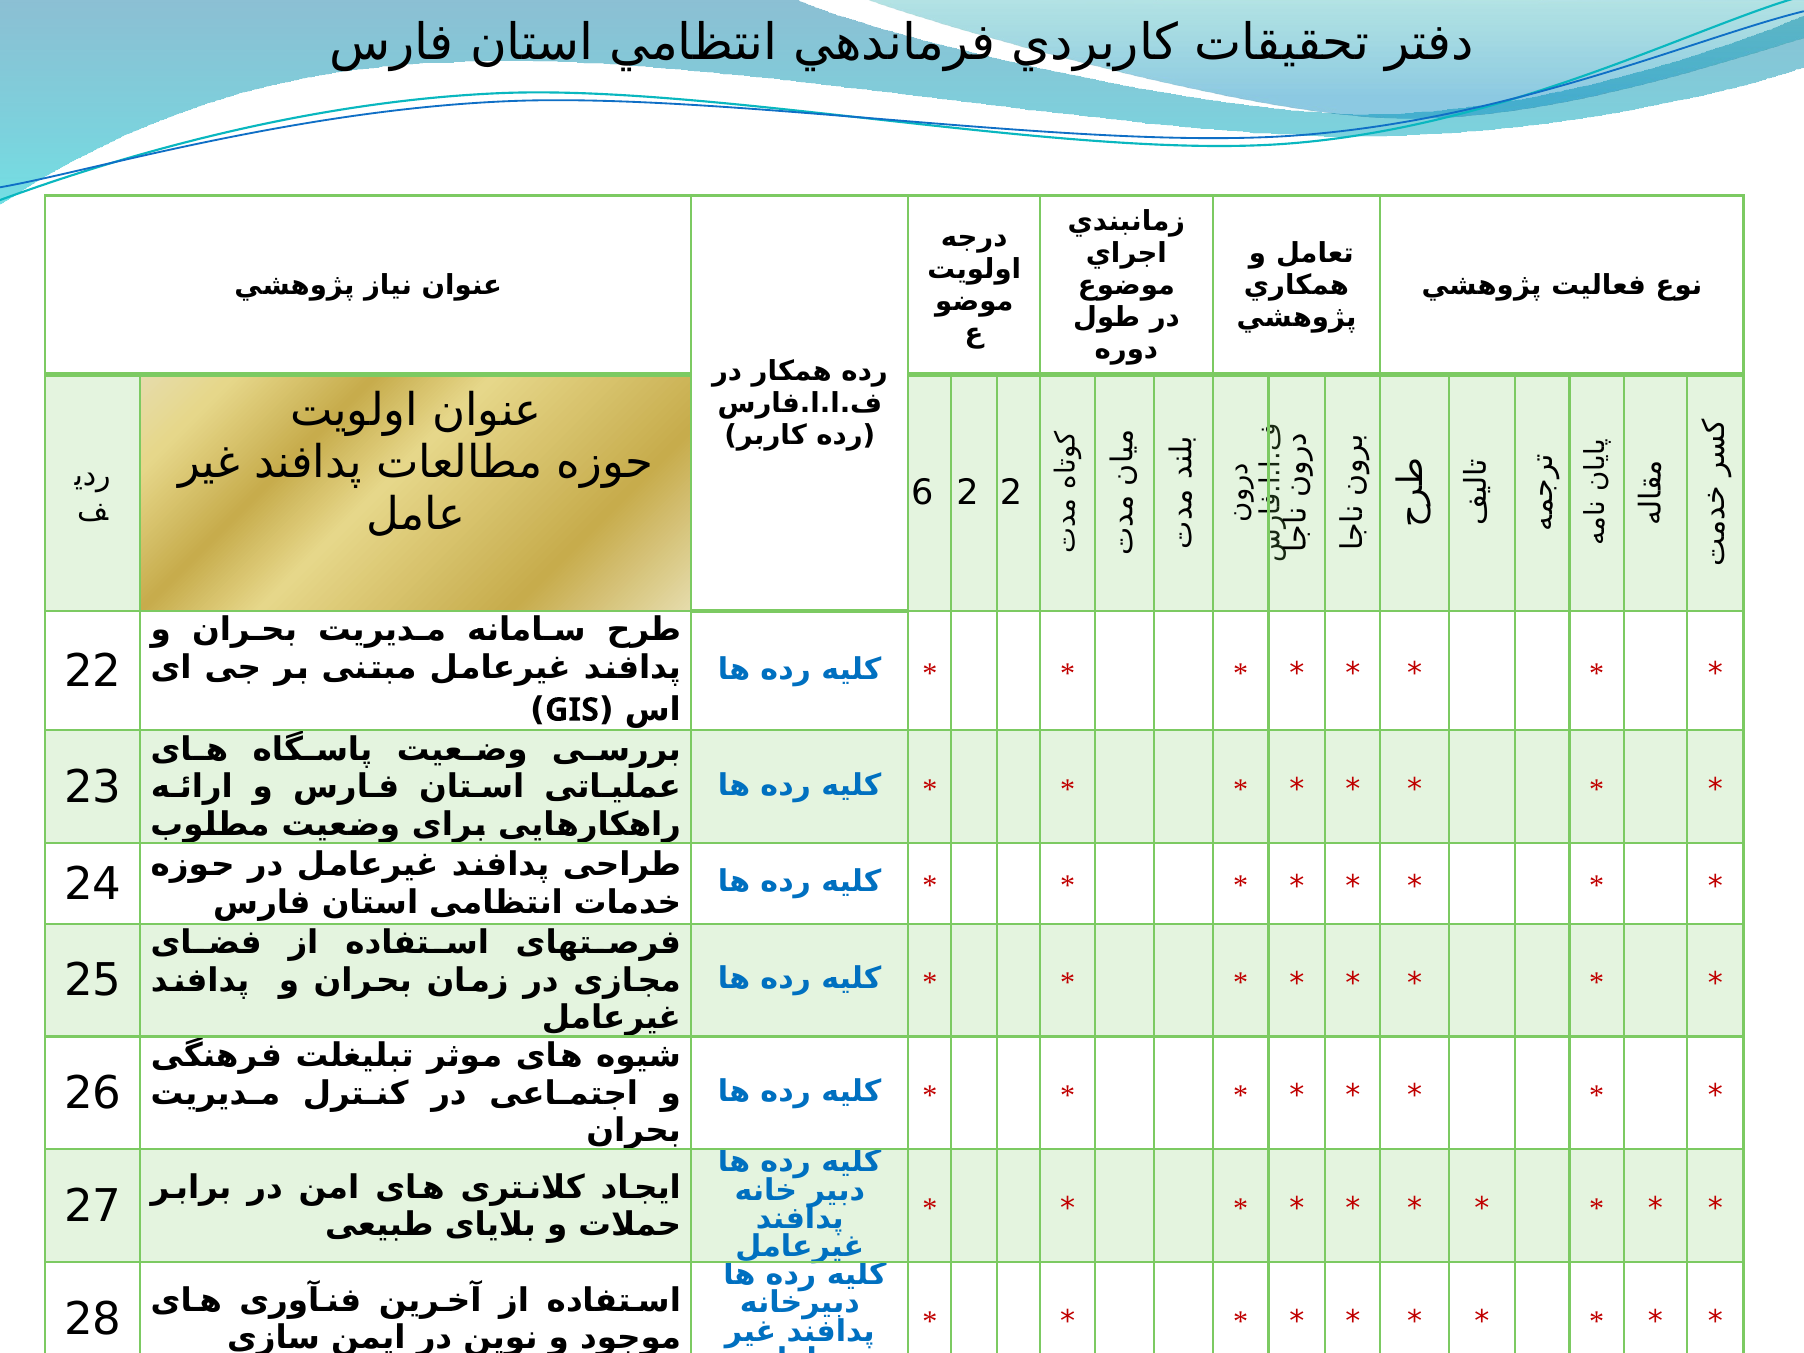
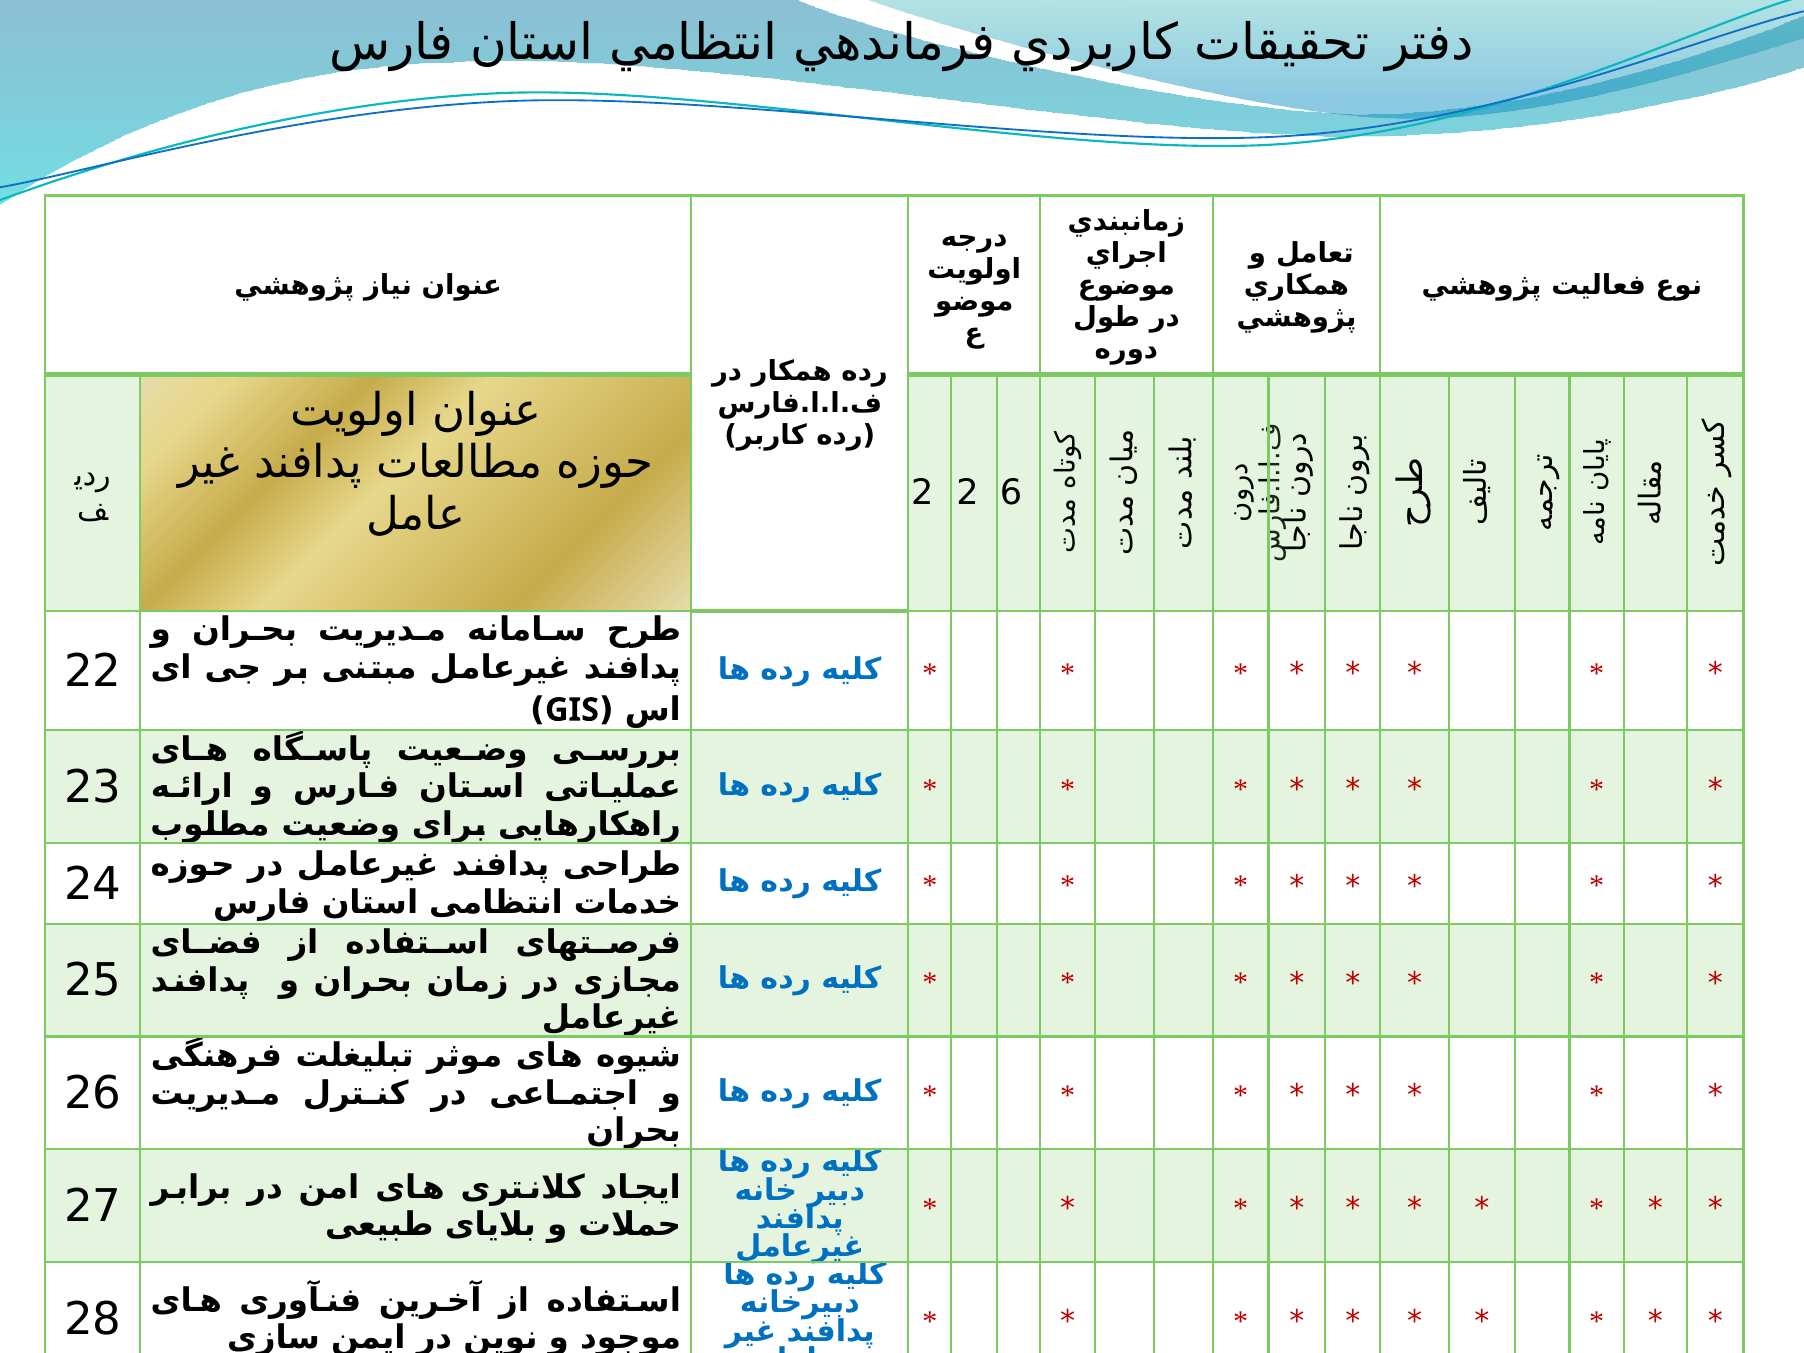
6 at (922, 493): 6 -> 2
2 2: 2 -> 6
